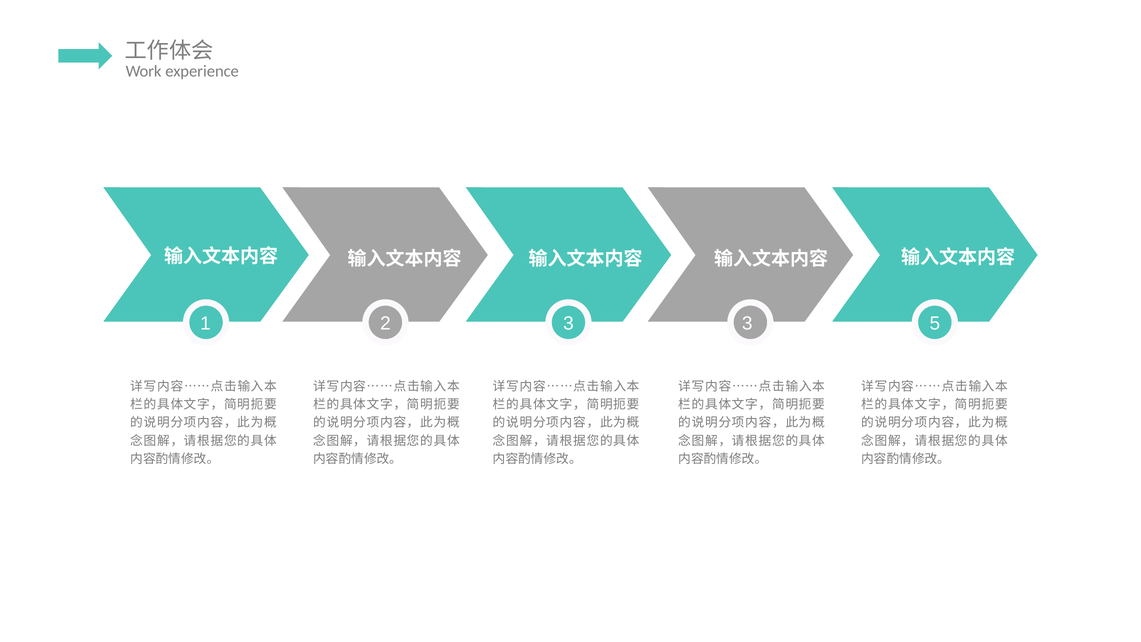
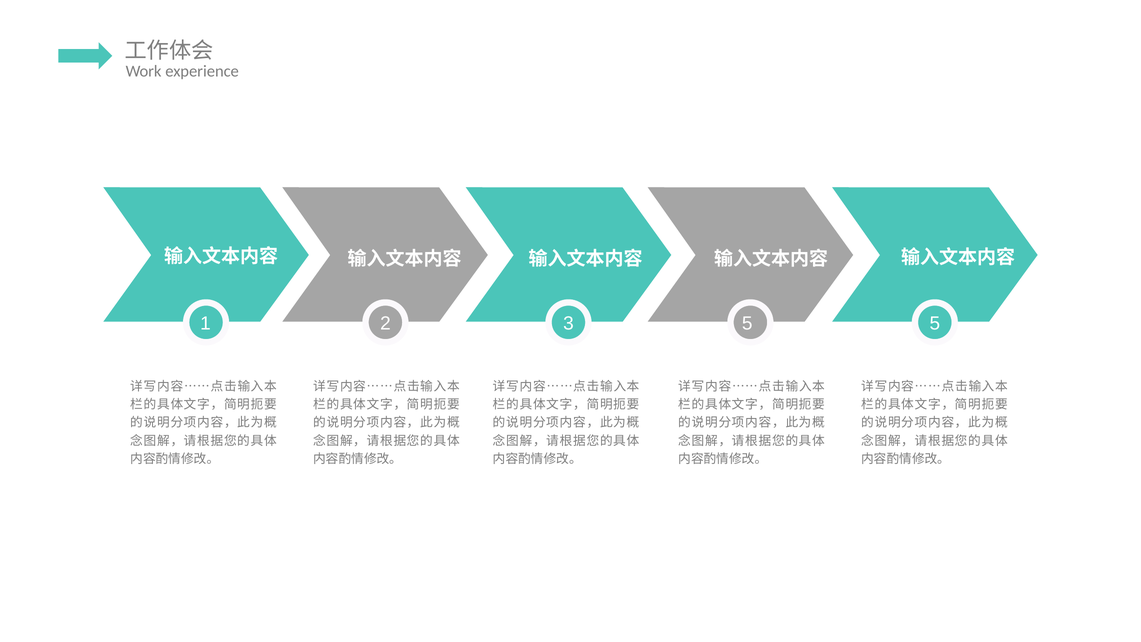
3 3: 3 -> 5
